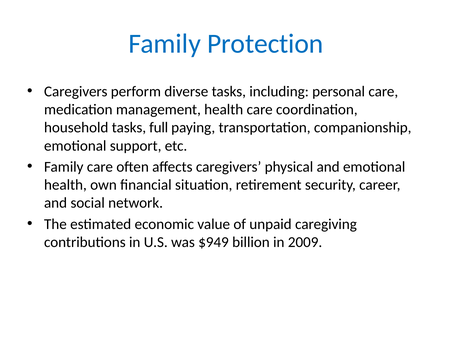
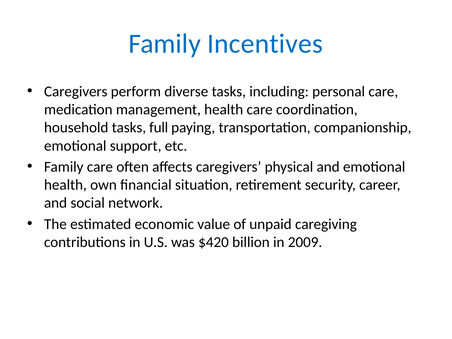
Protection: Protection -> Incentives
$949: $949 -> $420
